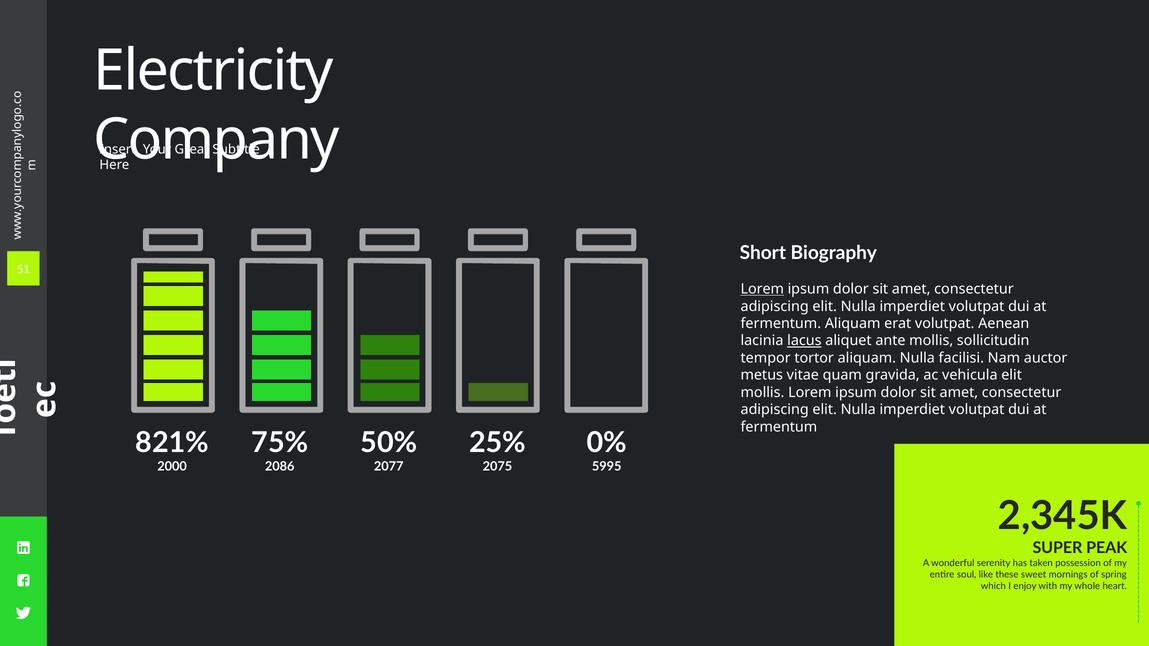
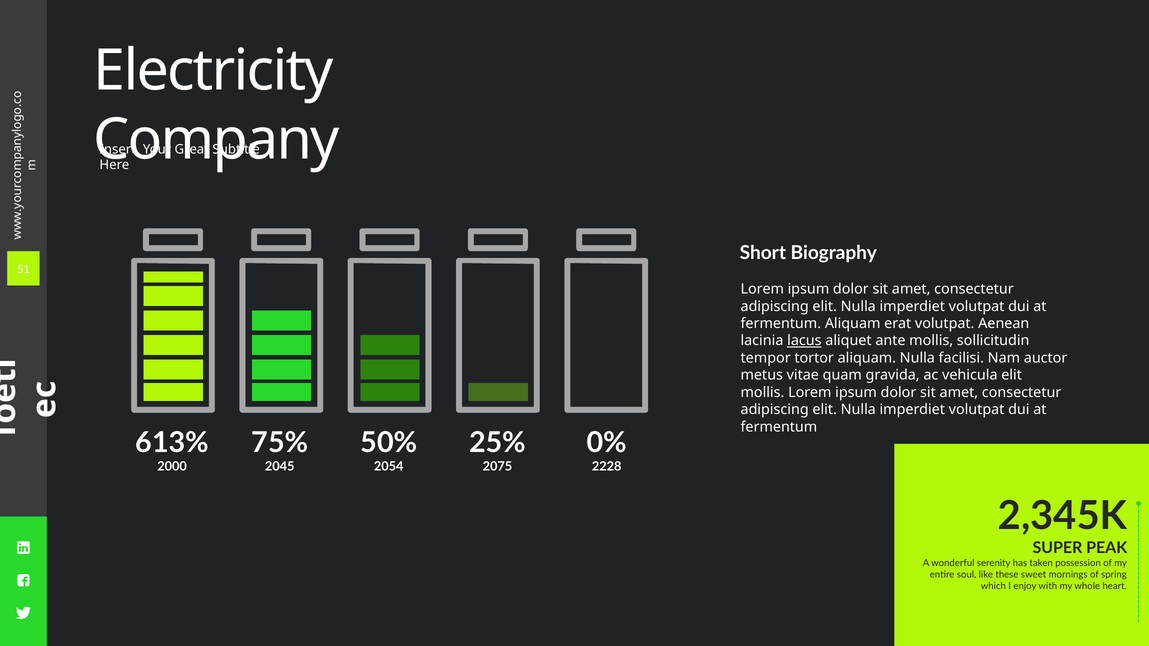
Lorem at (762, 289) underline: present -> none
821%: 821% -> 613%
2086: 2086 -> 2045
2077: 2077 -> 2054
5995: 5995 -> 2228
